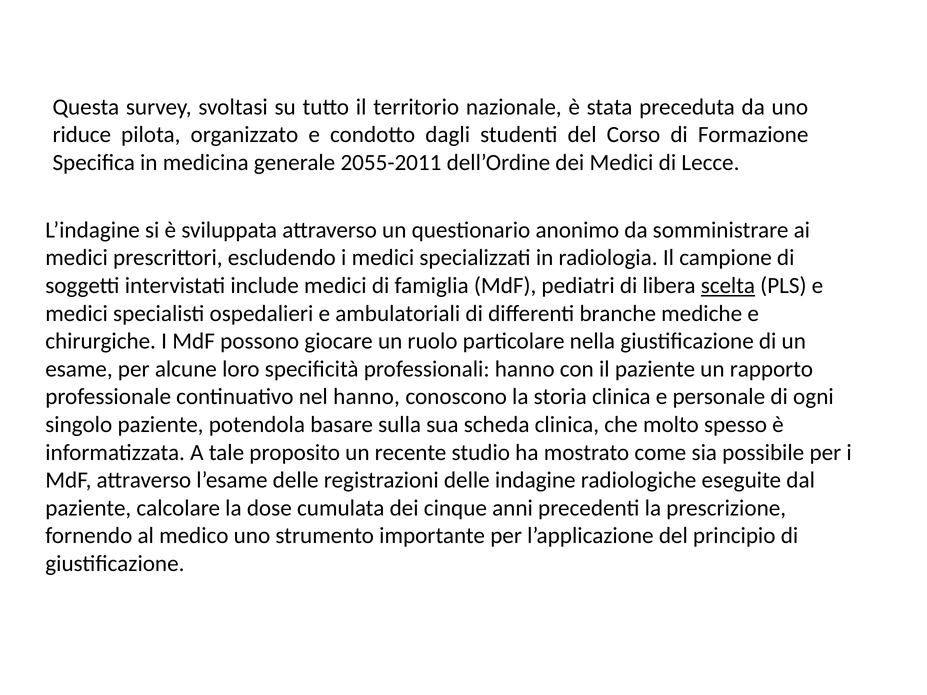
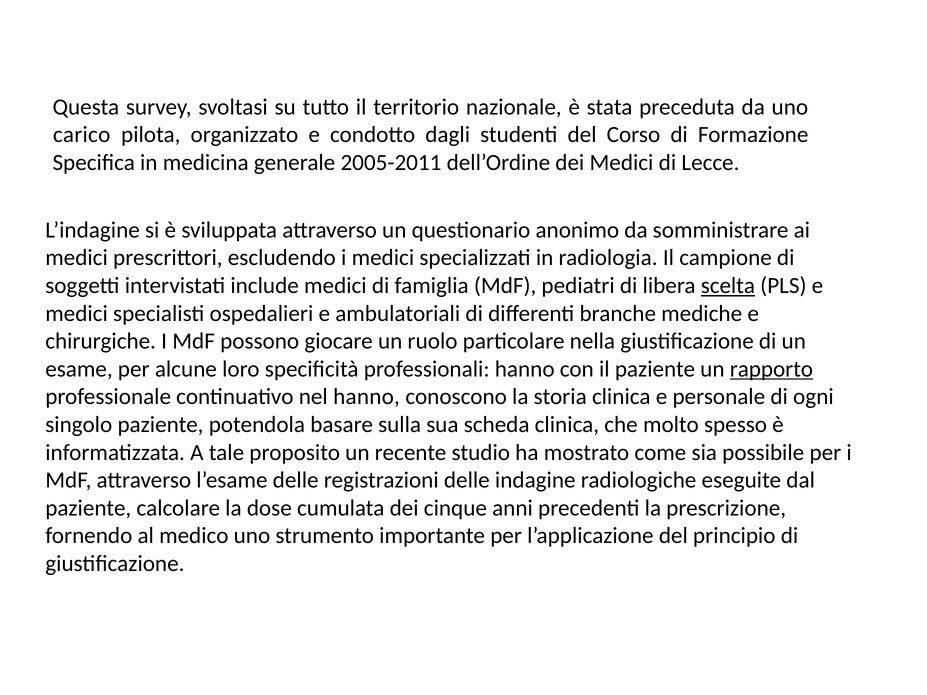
riduce: riduce -> carico
2055-2011: 2055-2011 -> 2005-2011
rapporto underline: none -> present
